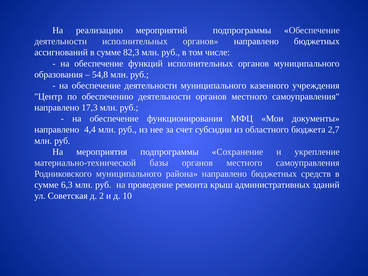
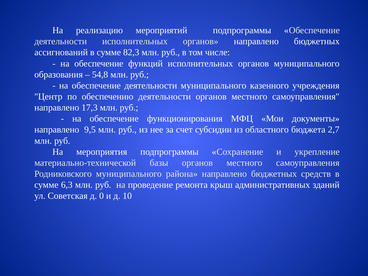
4,4: 4,4 -> 9,5
2: 2 -> 0
